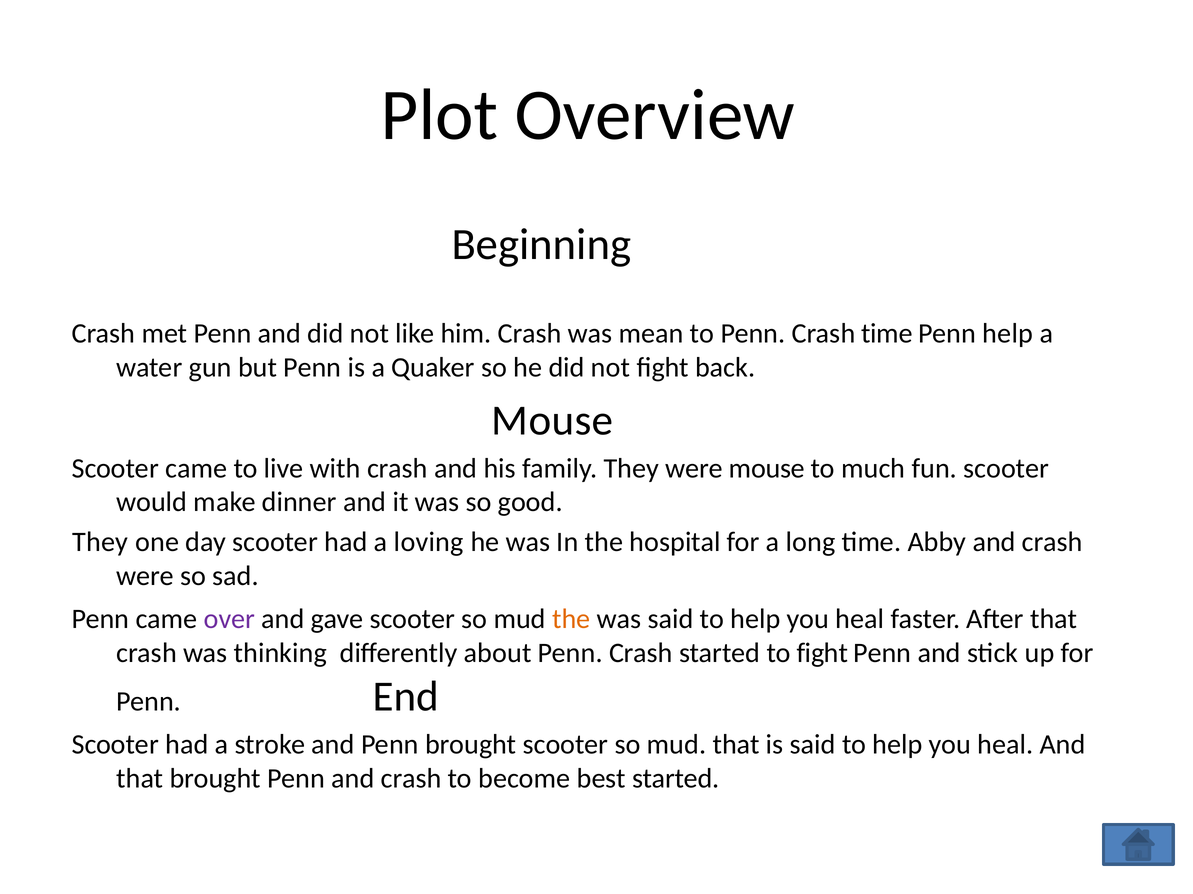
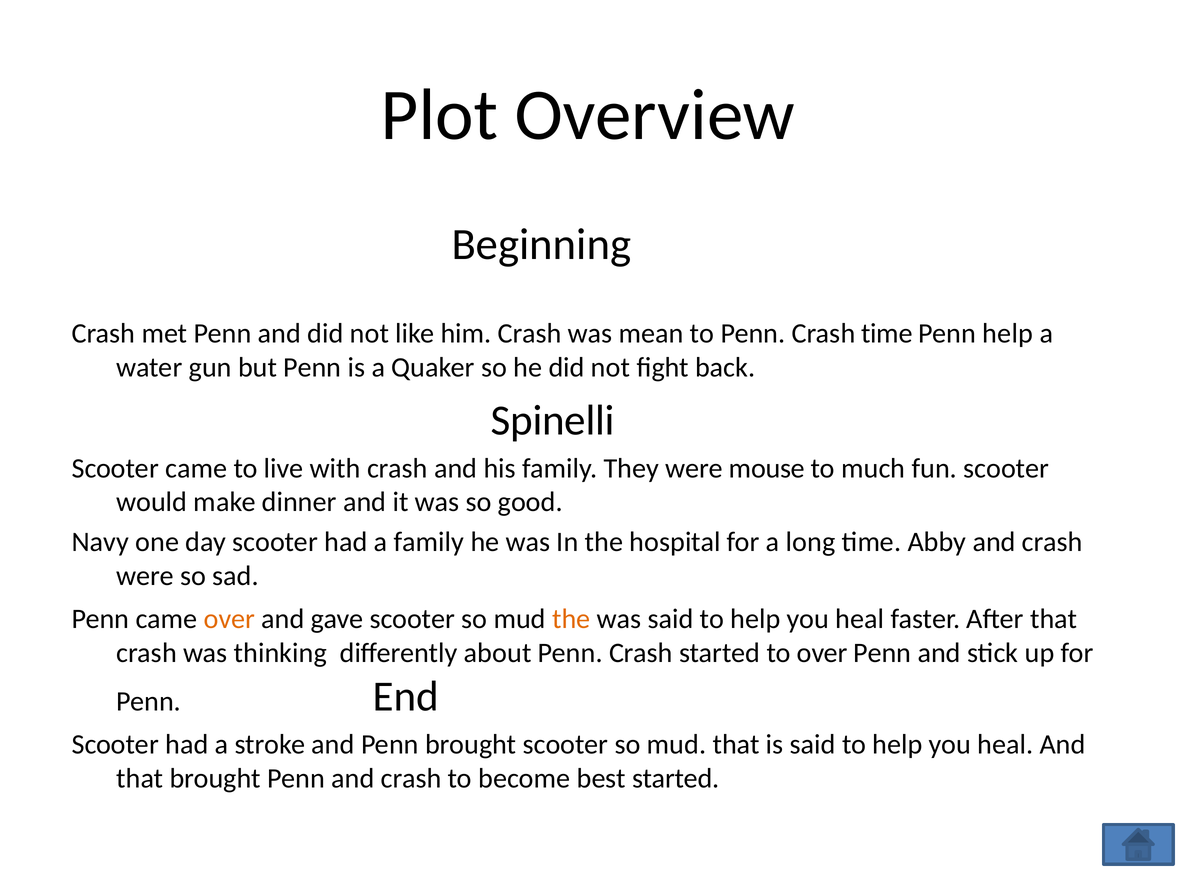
Mouse at (552, 421): Mouse -> Spinelli
They at (100, 543): They -> Navy
a loving: loving -> family
over at (229, 620) colour: purple -> orange
to fight: fight -> over
